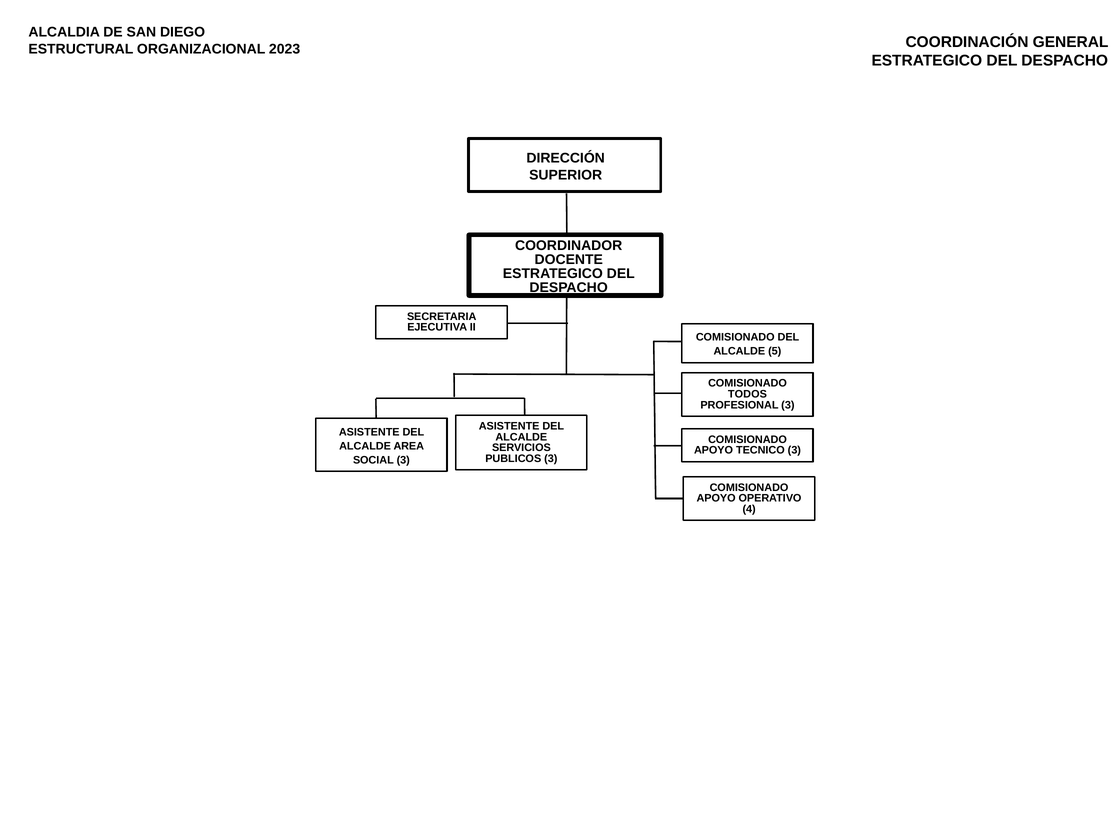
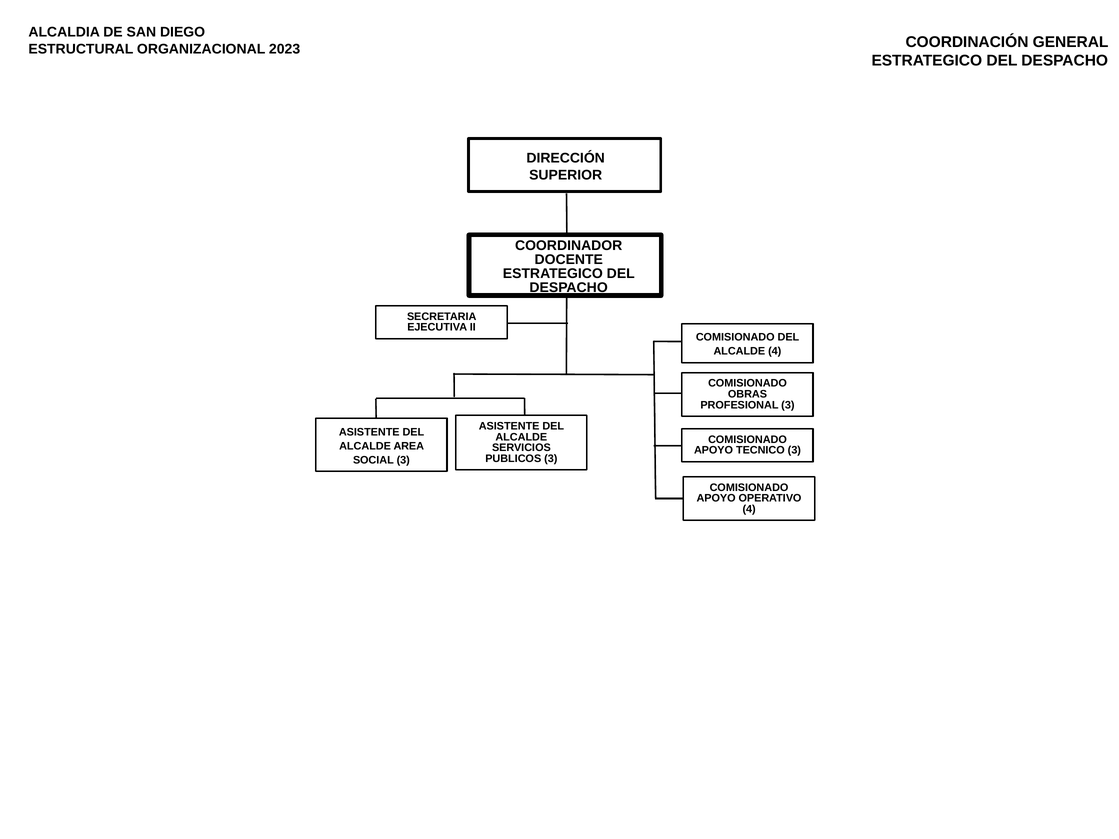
ALCALDE 5: 5 -> 4
TODOS: TODOS -> OBRAS
